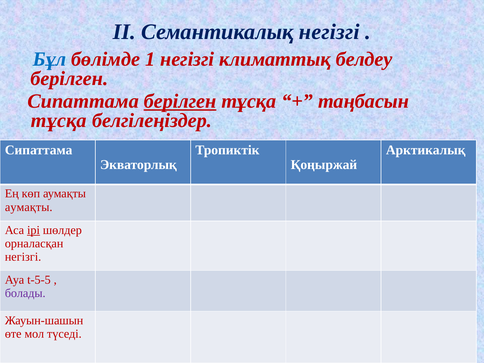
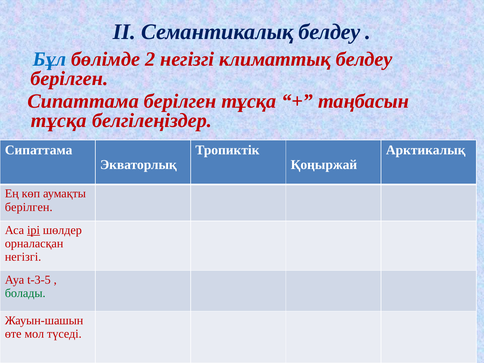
Семантикалық негізгі: негізгі -> белдеу
1: 1 -> 2
берілген at (180, 101) underline: present -> none
аумақты at (29, 207): аумақты -> берілген
t-5-5: t-5-5 -> t-3-5
болады colour: purple -> green
